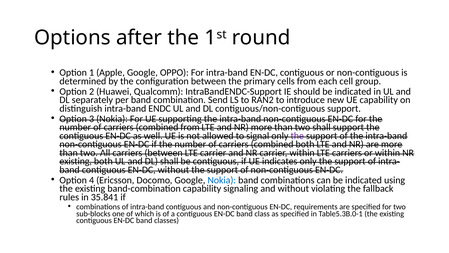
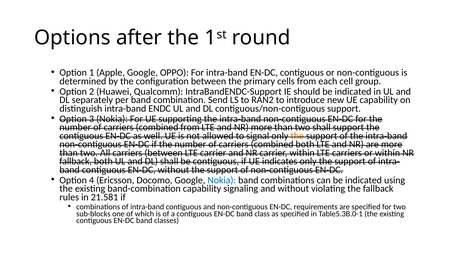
the at (297, 136) colour: purple -> orange
existing at (76, 161): existing -> fallback
35.841: 35.841 -> 21.581
